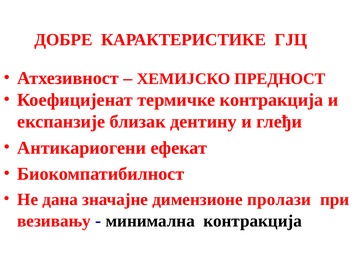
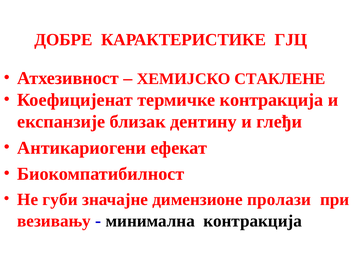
ПРЕДНОСТ: ПРЕДНОСТ -> СТАКЛЕНЕ
дана: дана -> губи
